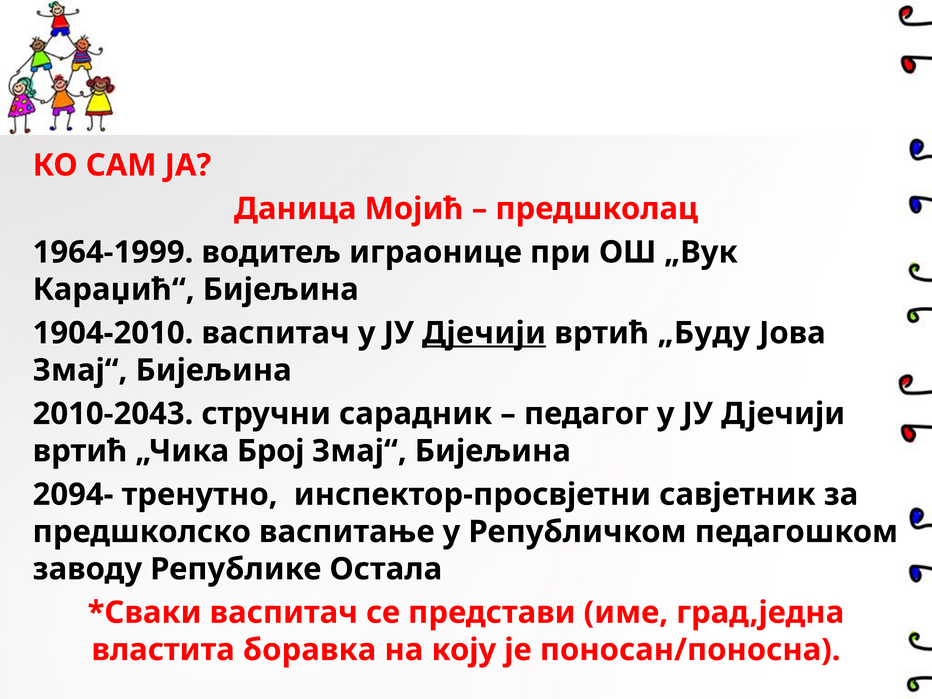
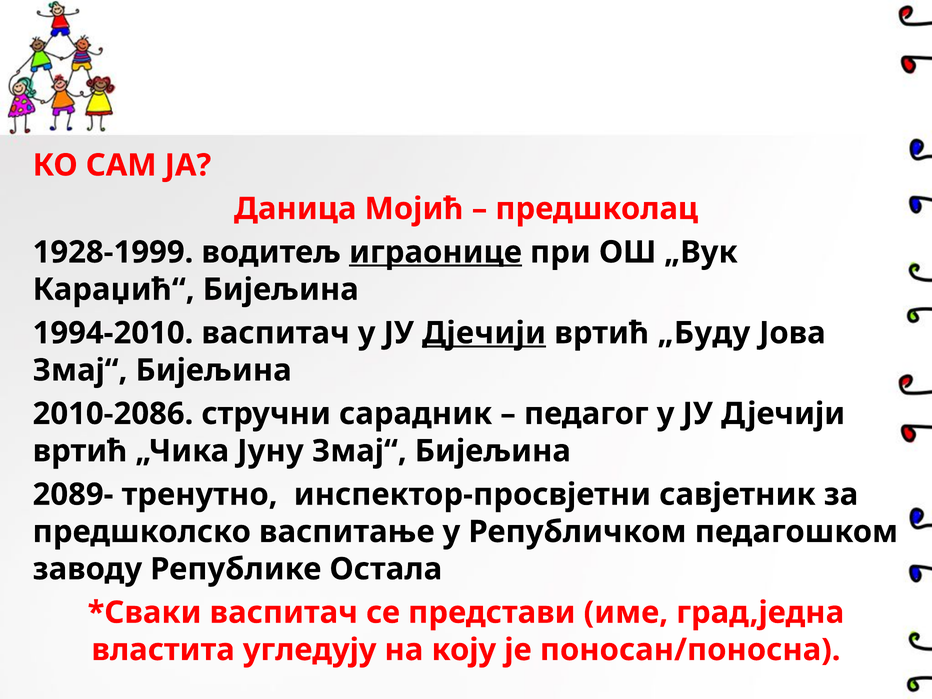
1964-1999: 1964-1999 -> 1928-1999
играонице underline: none -> present
1904-2010: 1904-2010 -> 1994-2010
2010-2043: 2010-2043 -> 2010-2086
Број: Број -> Јуну
2094-: 2094- -> 2089-
боравка: боравка -> угледују
